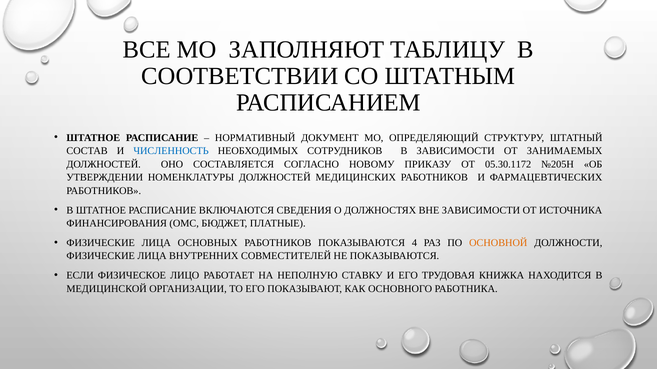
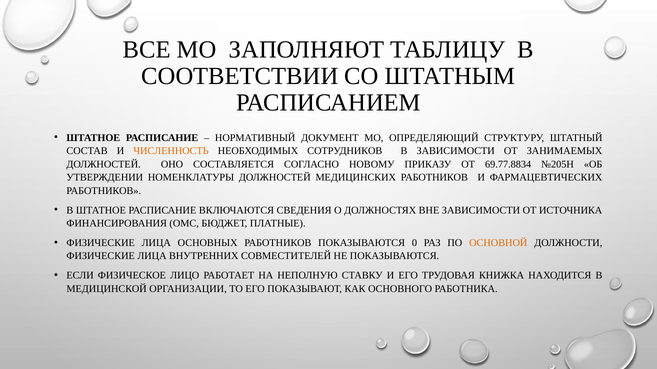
ЧИСЛЕННОСТЬ colour: blue -> orange
05.30.1172: 05.30.1172 -> 69.77.8834
4: 4 -> 0
